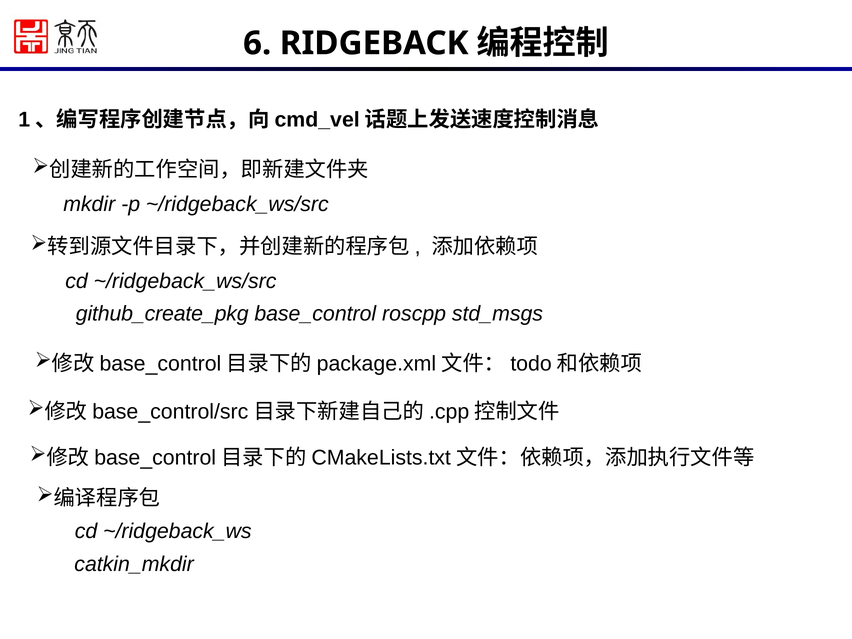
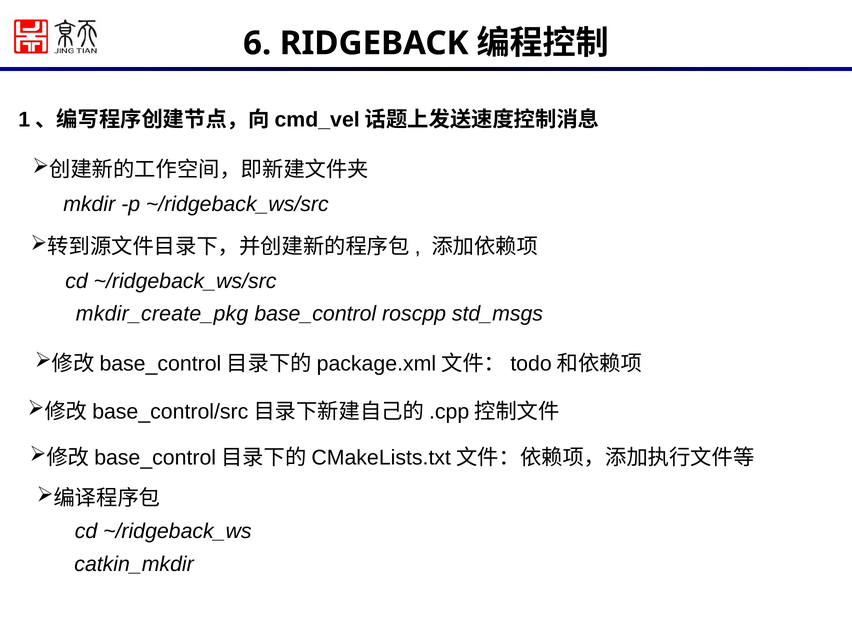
github_create_pkg: github_create_pkg -> mkdir_create_pkg
